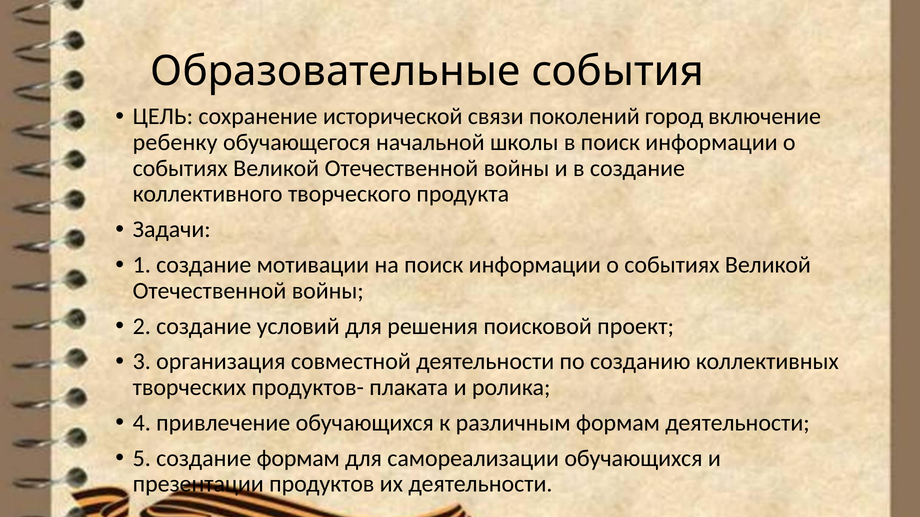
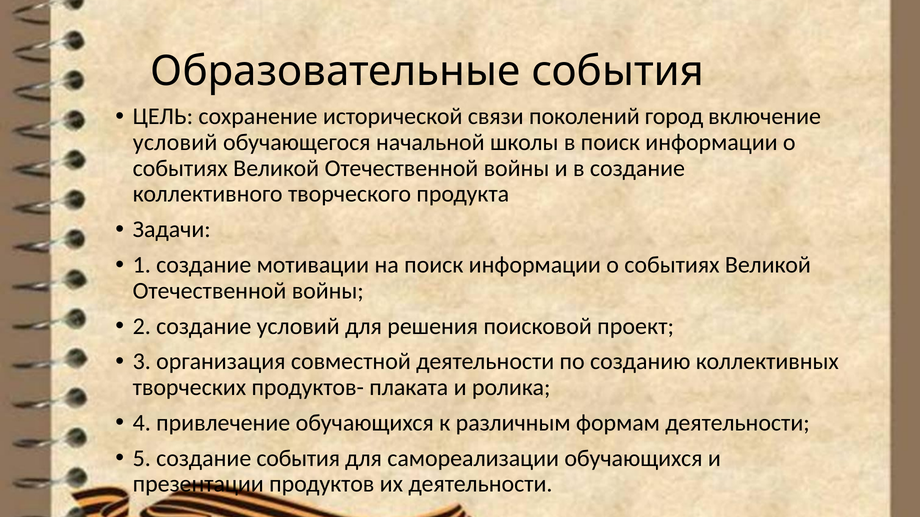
ребенку at (175, 143): ребенку -> условий
создание формам: формам -> события
